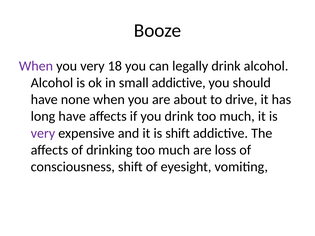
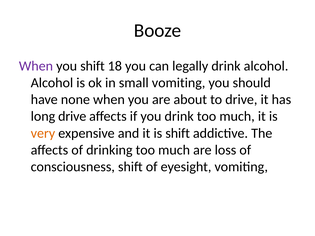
you very: very -> shift
small addictive: addictive -> vomiting
long have: have -> drive
very at (43, 133) colour: purple -> orange
